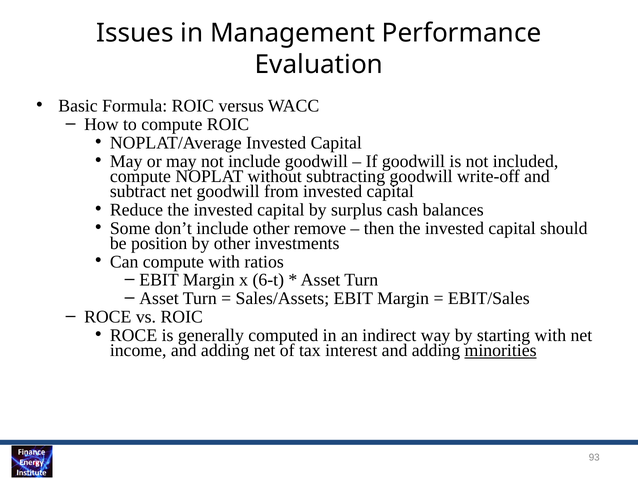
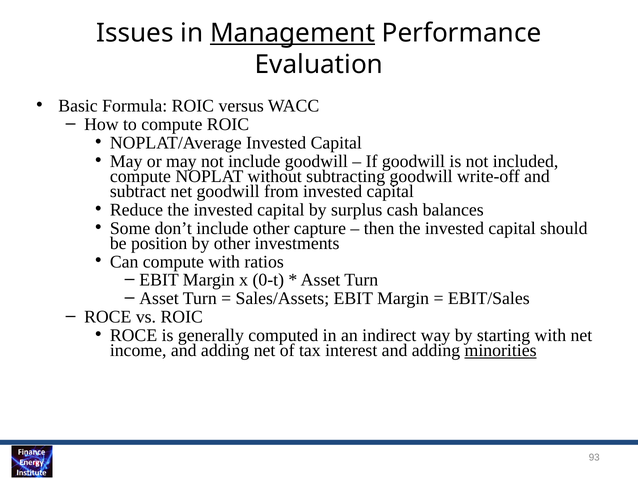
Management underline: none -> present
remove: remove -> capture
6-t: 6-t -> 0-t
